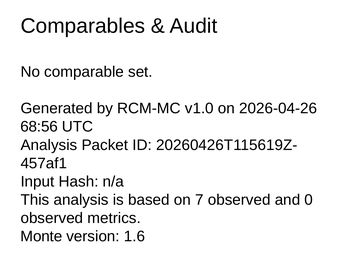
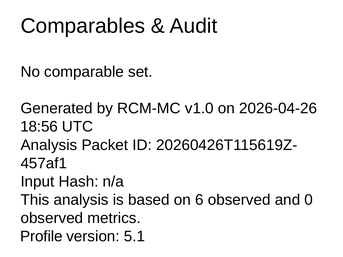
68:56: 68:56 -> 18:56
7: 7 -> 6
Monte: Monte -> Profile
1.6: 1.6 -> 5.1
